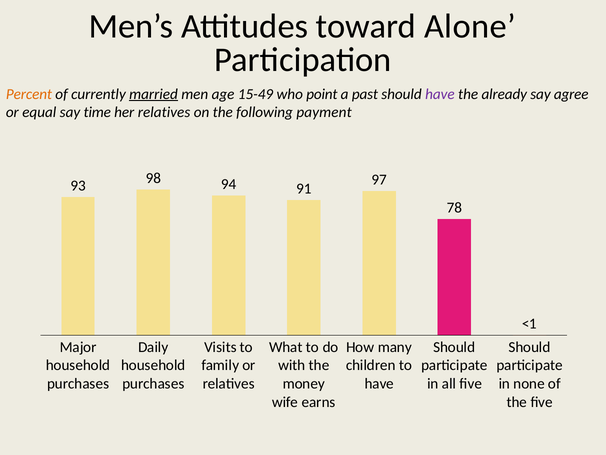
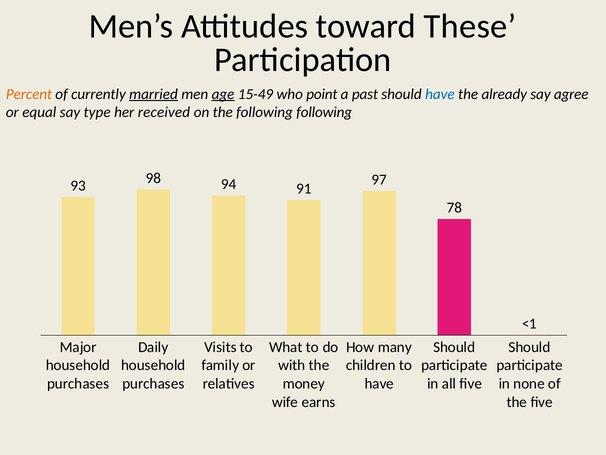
Alone: Alone -> These
age underline: none -> present
have at (440, 94) colour: purple -> blue
time: time -> type
her relatives: relatives -> received
following payment: payment -> following
